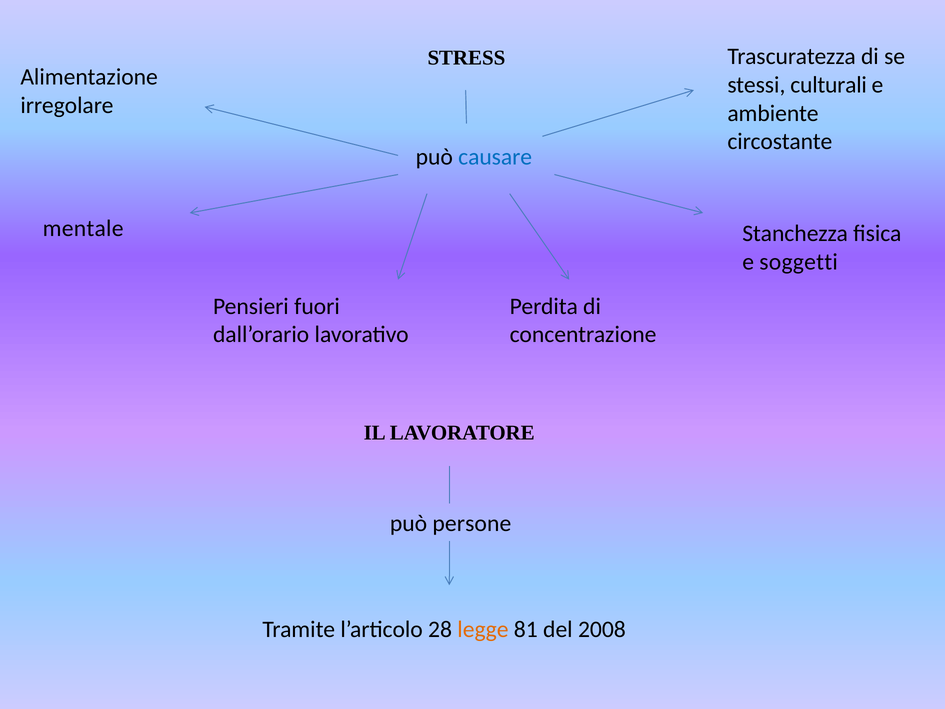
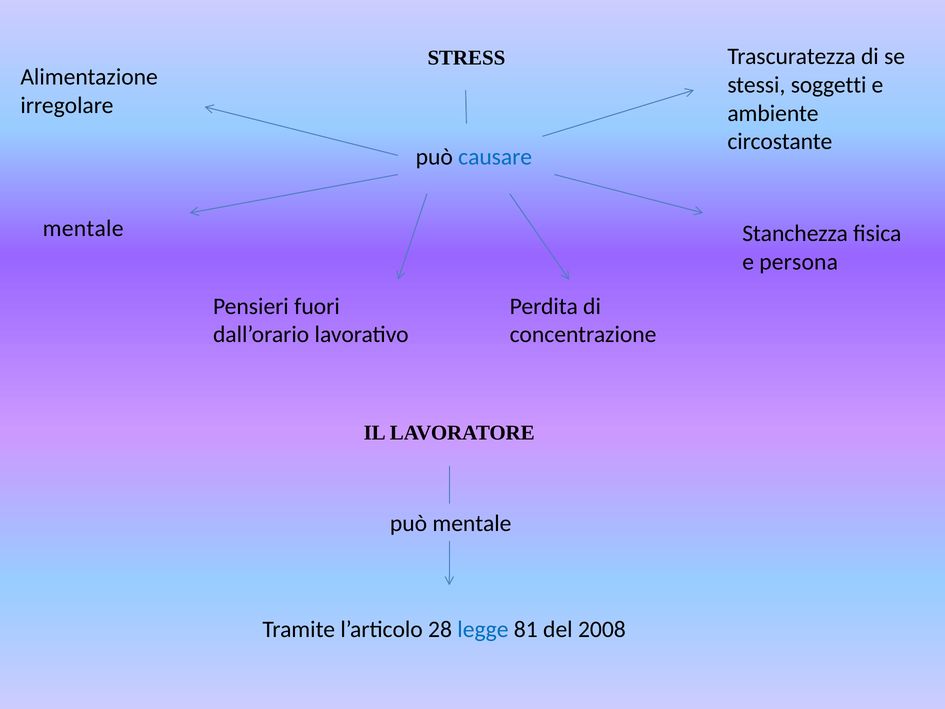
culturali: culturali -> soggetti
soggetti: soggetti -> persona
può persone: persone -> mentale
legge colour: orange -> blue
